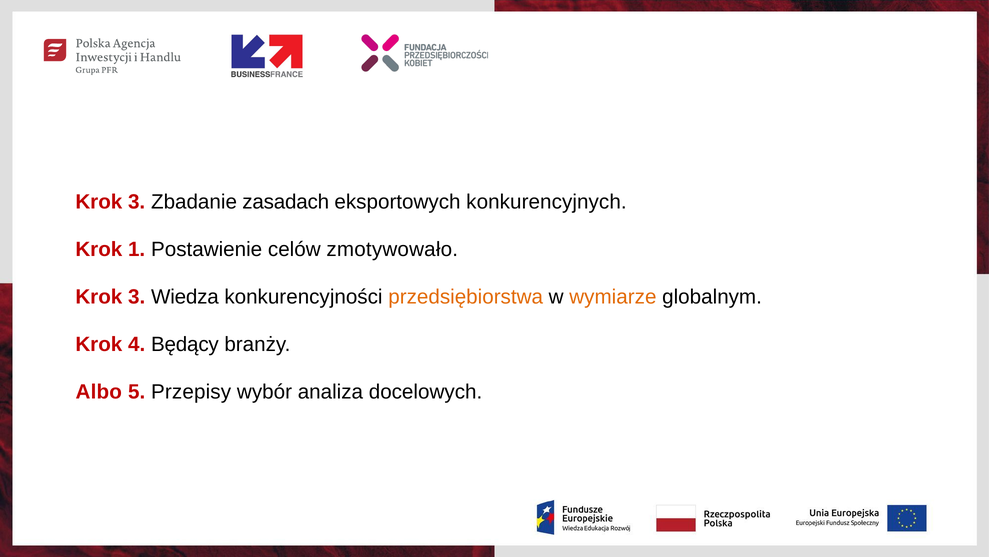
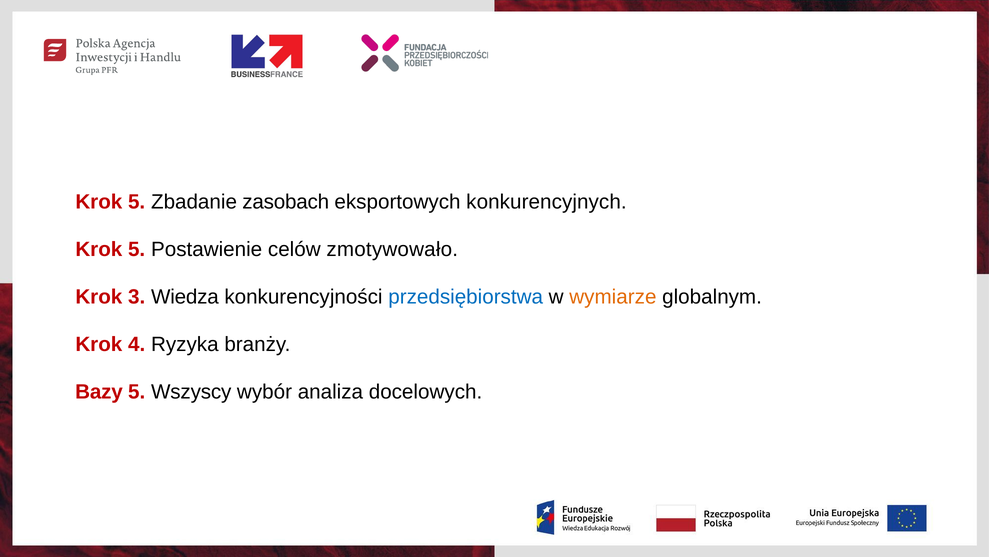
3 at (137, 202): 3 -> 5
zasadach: zasadach -> zasobach
1 at (137, 249): 1 -> 5
przedsiębiorstwa colour: orange -> blue
Będący: Będący -> Ryzyka
Albo: Albo -> Bazy
Przepisy: Przepisy -> Wszyscy
